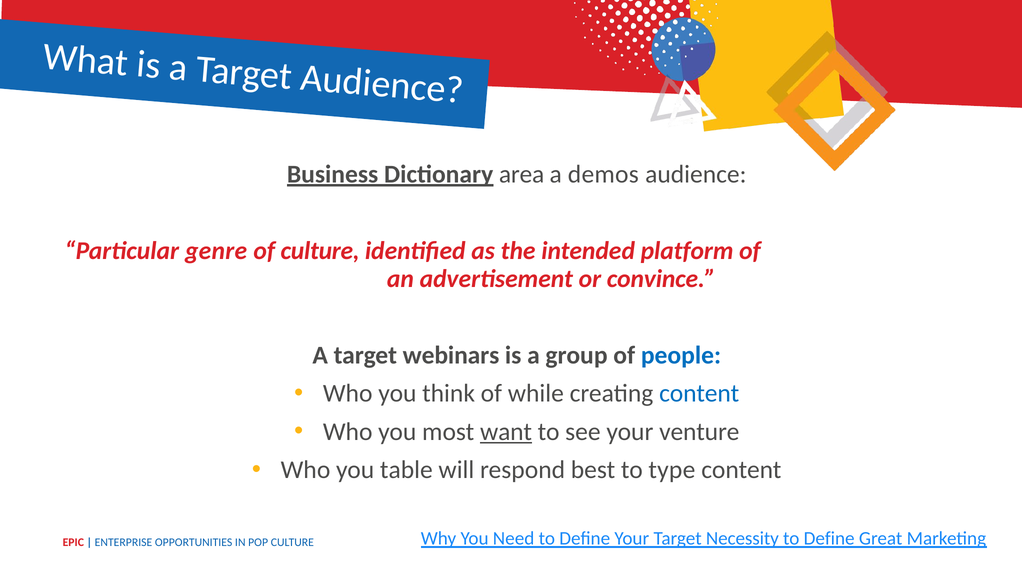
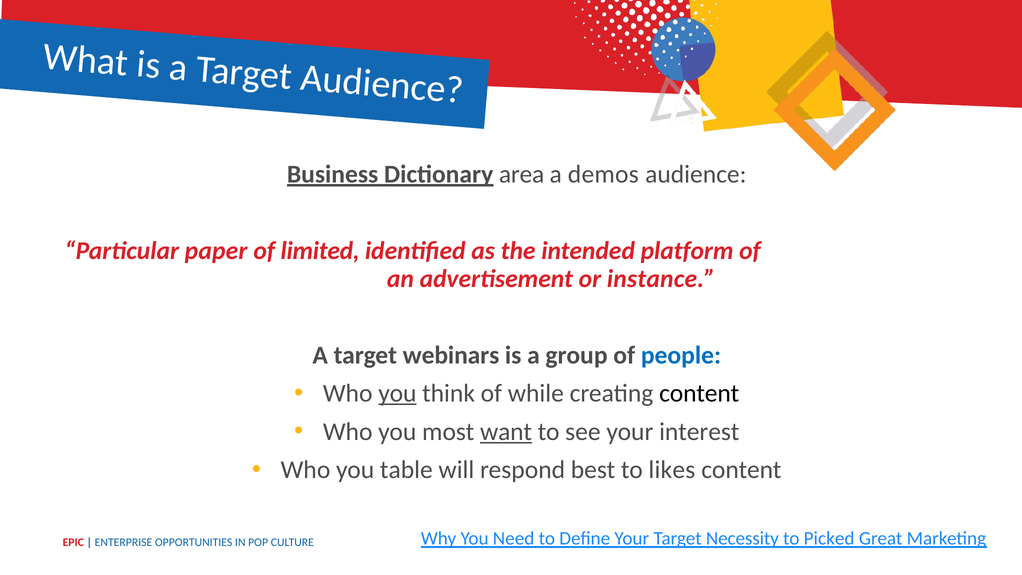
genre: genre -> paper
of culture: culture -> limited
convince: convince -> instance
you at (397, 393) underline: none -> present
content at (699, 393) colour: blue -> black
venture: venture -> interest
type: type -> likes
Define at (829, 538): Define -> Picked
